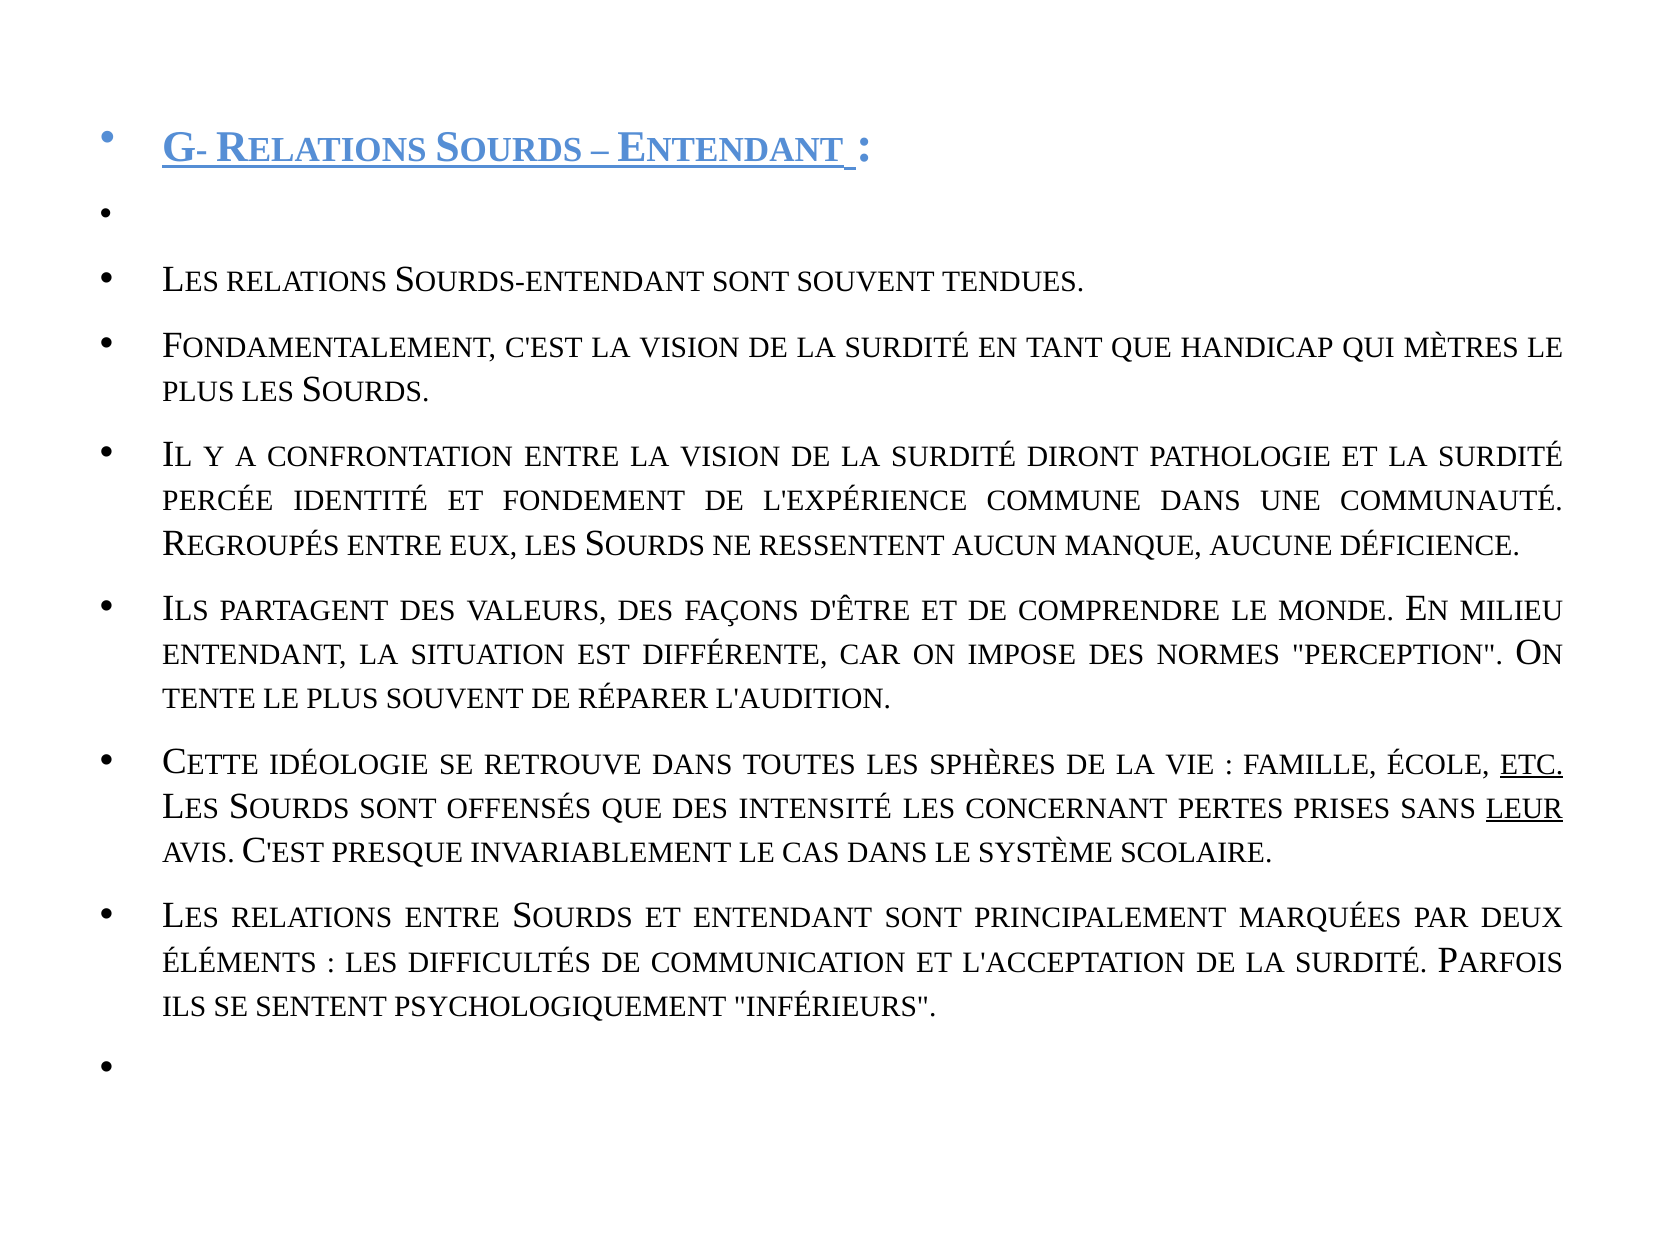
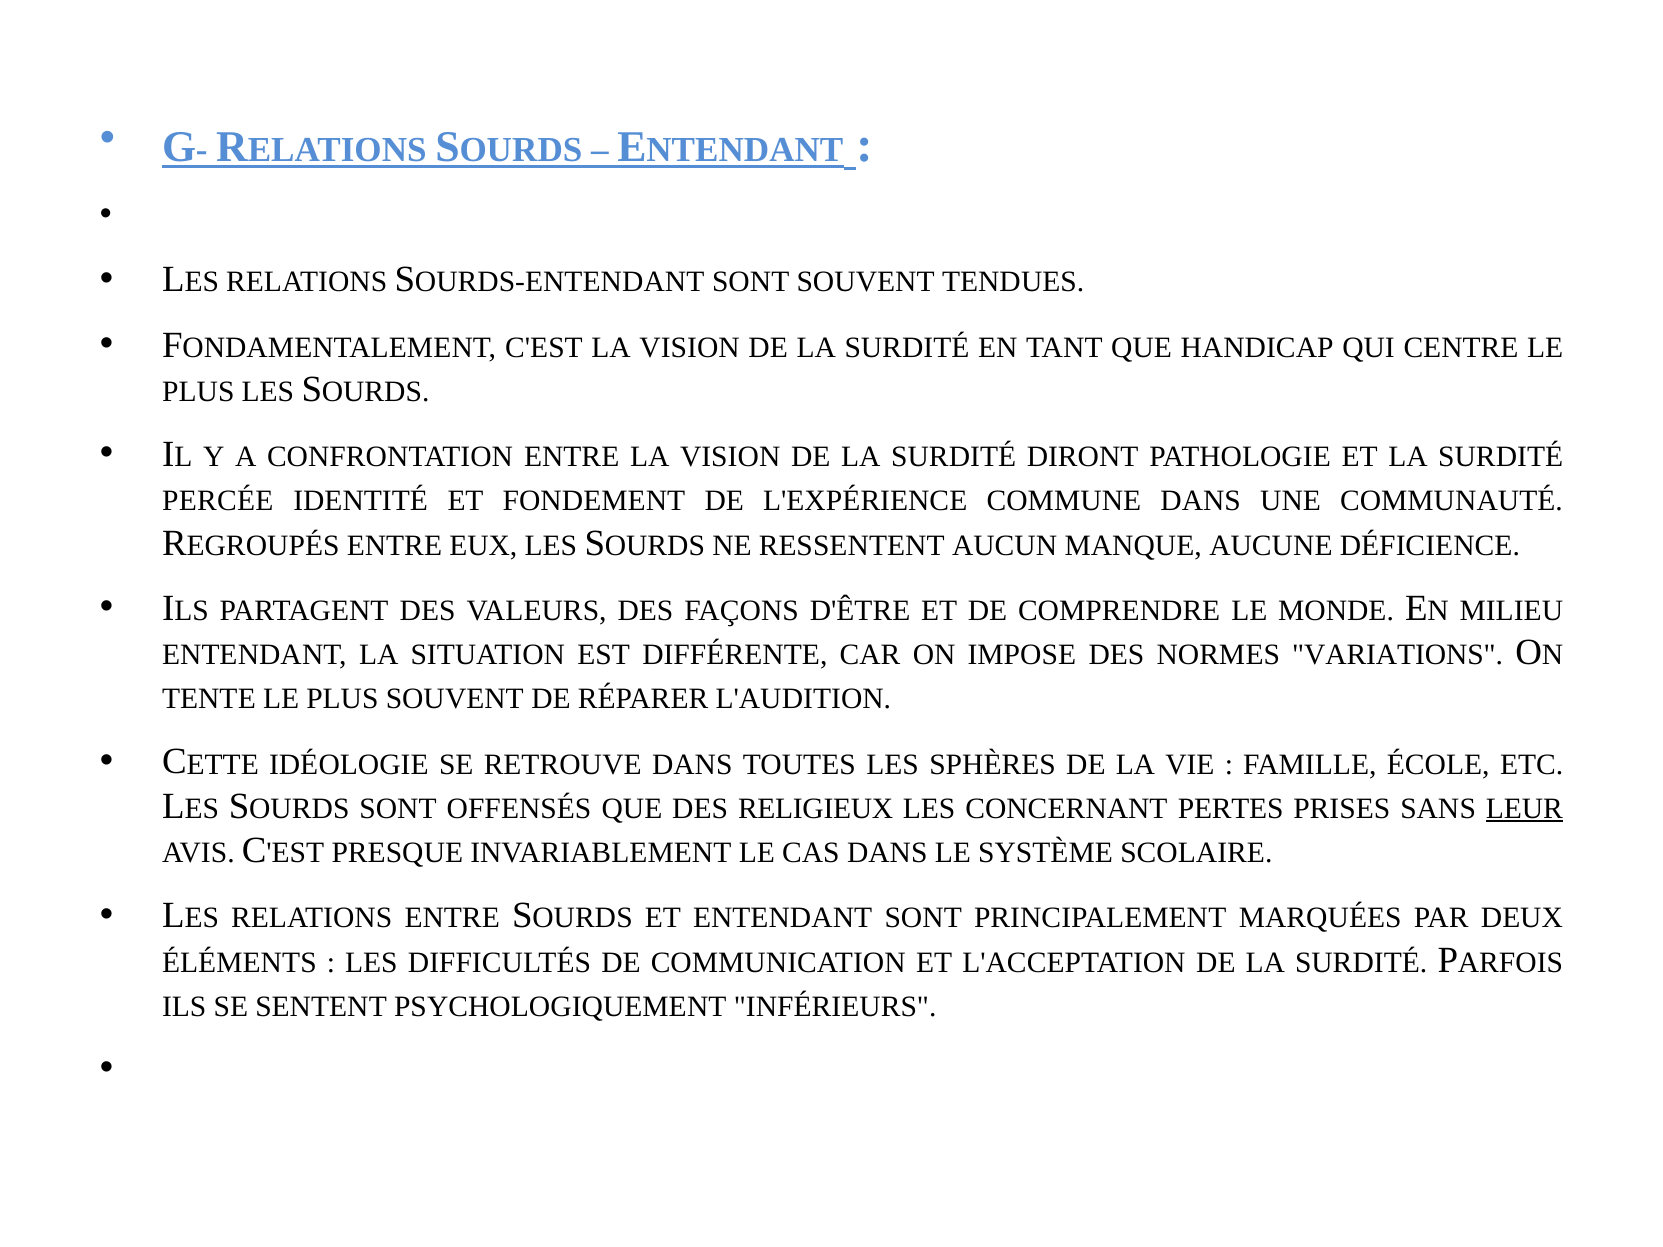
MÈTRES: MÈTRES -> CENTRE
PERCEPTION: PERCEPTION -> VARIATIONS
ETC underline: present -> none
INTENSITÉ: INTENSITÉ -> RELIGIEUX
